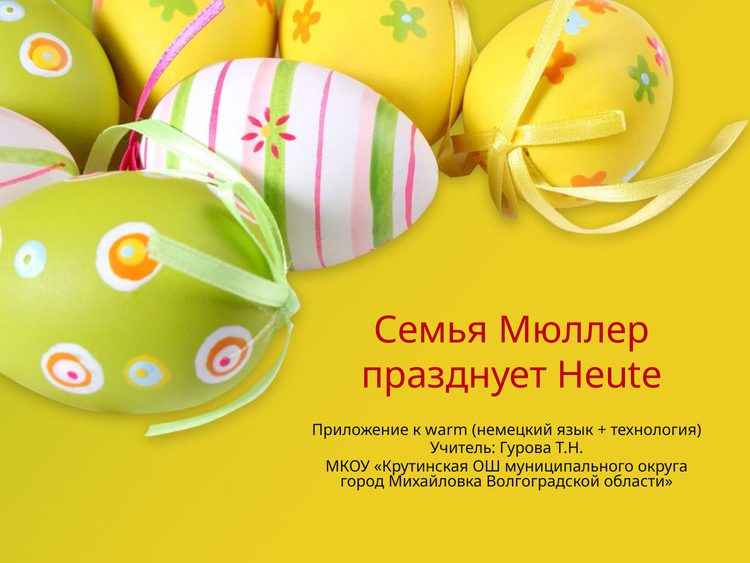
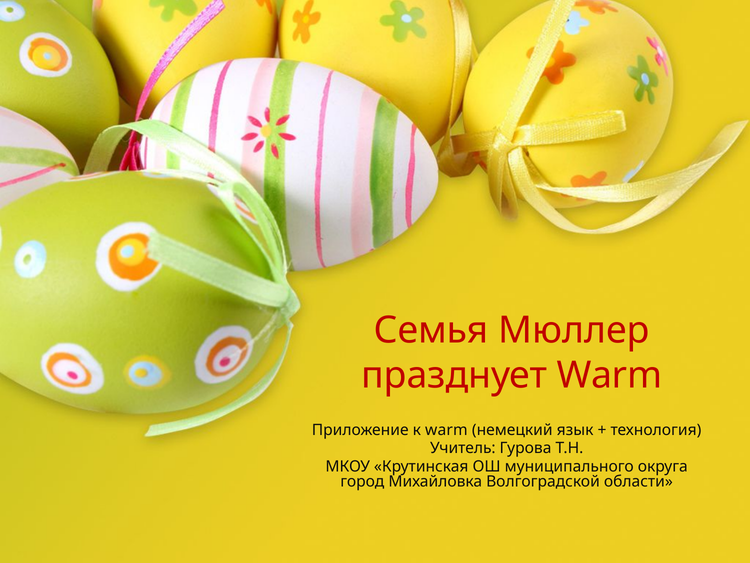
празднует Heute: Heute -> Warm
